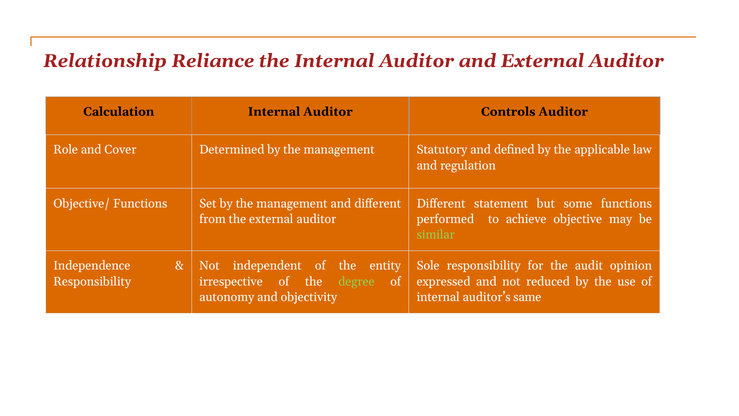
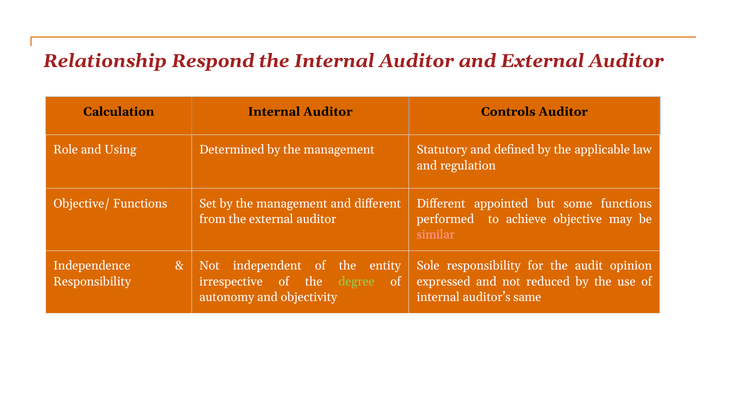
Reliance: Reliance -> Respond
Cover: Cover -> Using
statement: statement -> appointed
similar colour: light green -> pink
